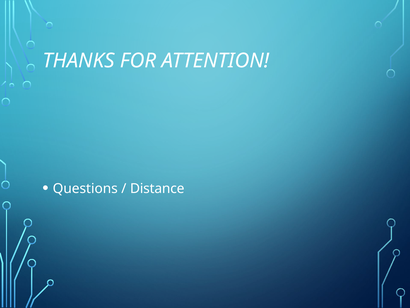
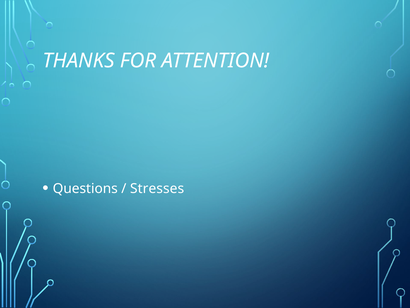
Distance: Distance -> Stresses
